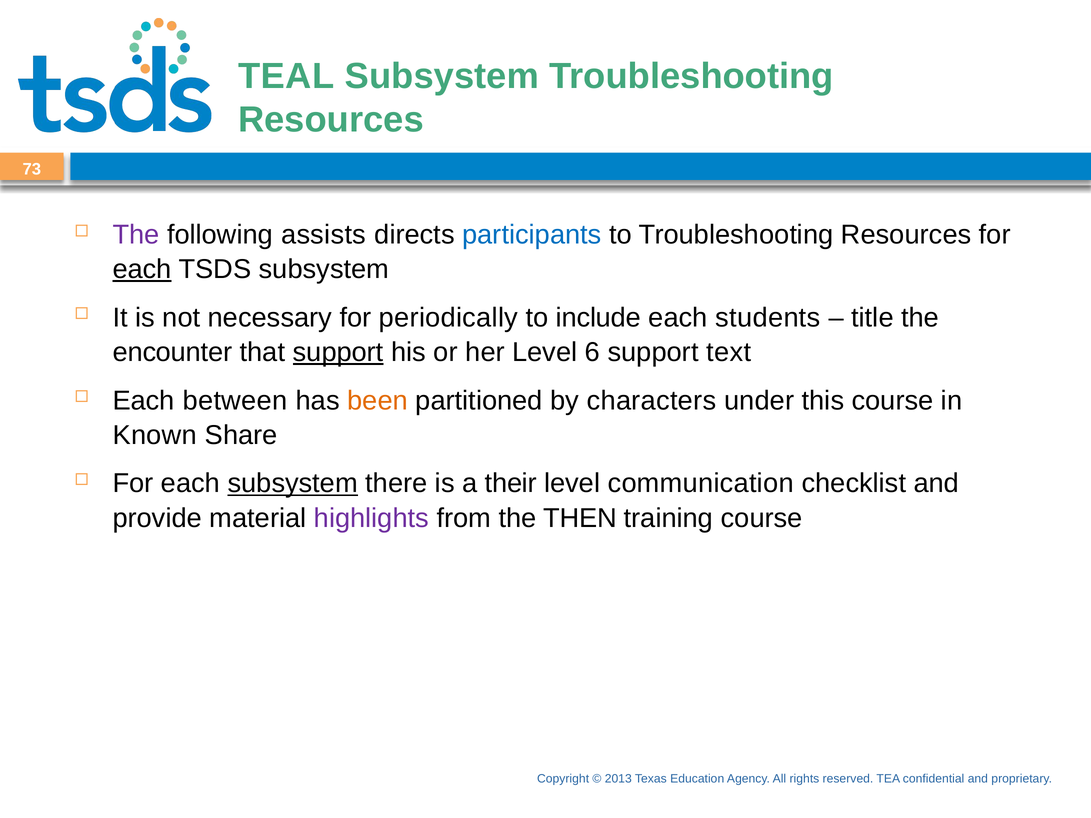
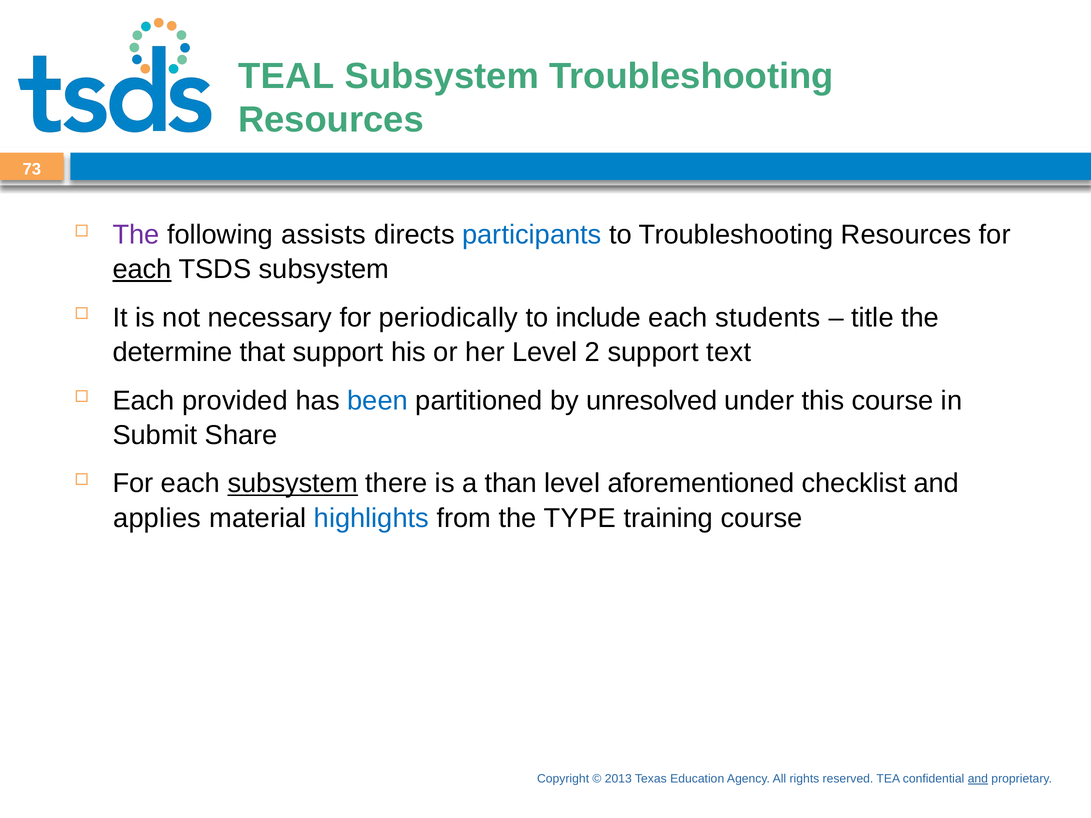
encounter: encounter -> determine
support at (338, 352) underline: present -> none
6: 6 -> 2
between: between -> provided
been colour: orange -> blue
characters: characters -> unresolved
Known: Known -> Submit
their: their -> than
communication: communication -> aforementioned
provide: provide -> applies
highlights colour: purple -> blue
THEN: THEN -> TYPE
and at (978, 779) underline: none -> present
